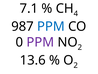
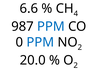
7.1: 7.1 -> 6.6
PPM at (40, 42) colour: purple -> blue
13.6: 13.6 -> 20.0
